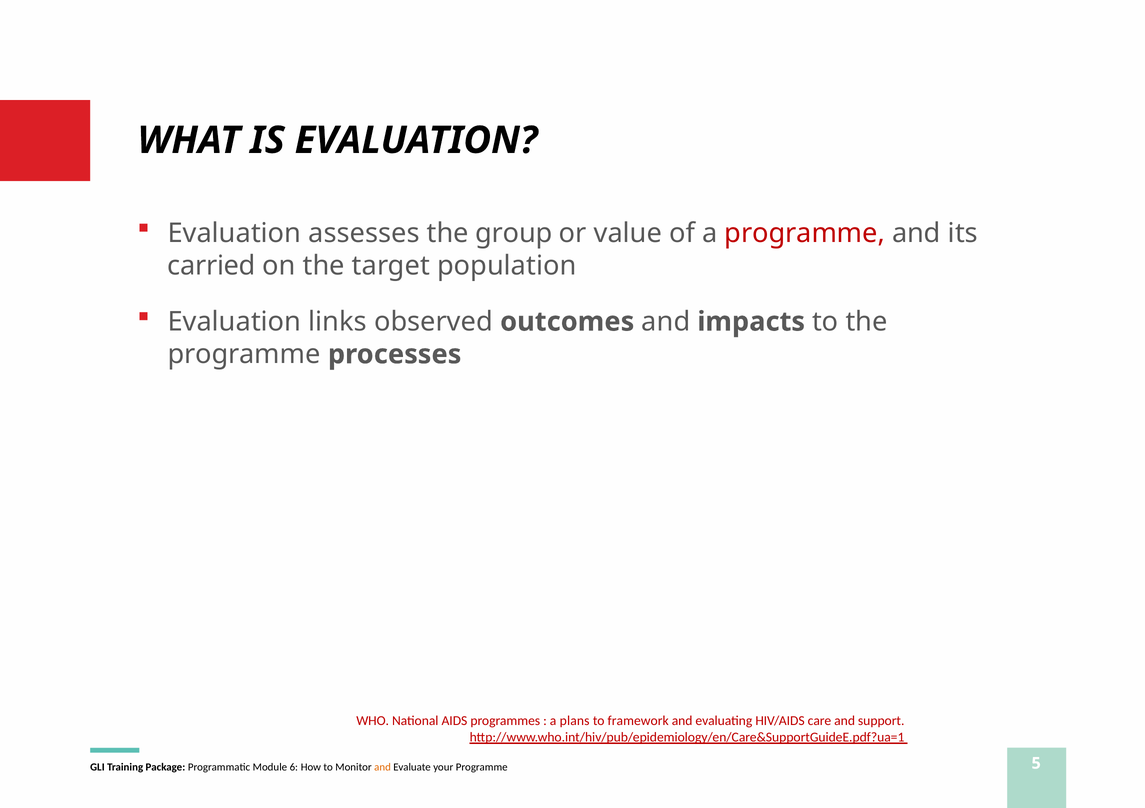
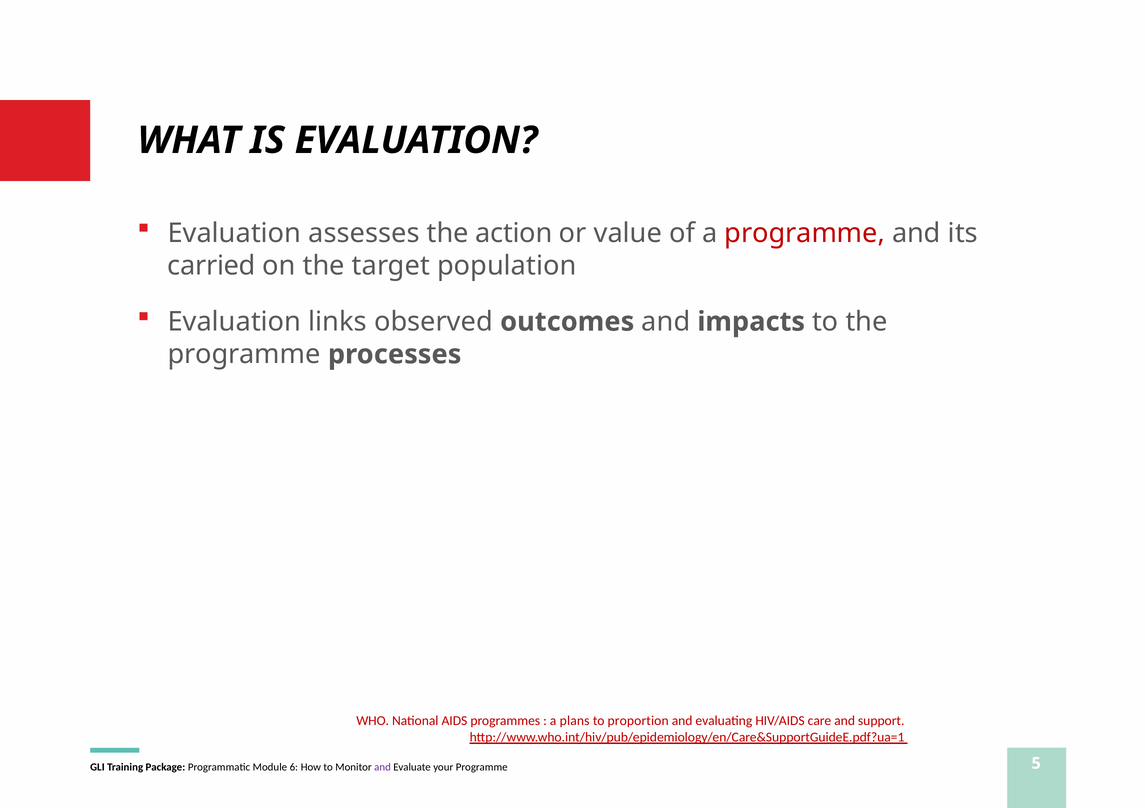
group: group -> action
framework: framework -> proportion
and at (382, 767) colour: orange -> purple
